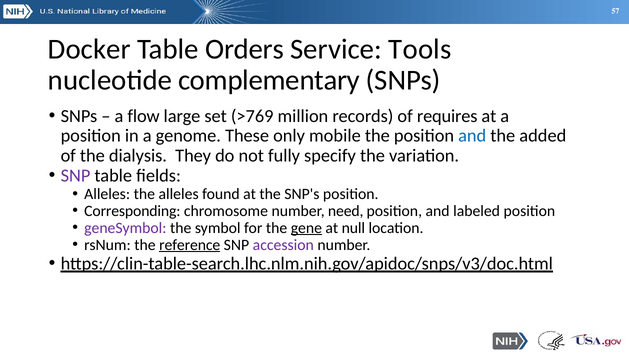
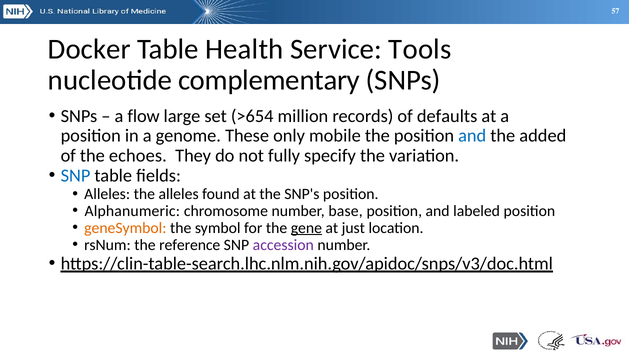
Orders: Orders -> Health
>769: >769 -> >654
requires: requires -> defaults
dialysis: dialysis -> echoes
SNP at (76, 175) colour: purple -> blue
Corresponding: Corresponding -> Alphanumeric
need: need -> base
geneSymbol colour: purple -> orange
null: null -> just
reference underline: present -> none
